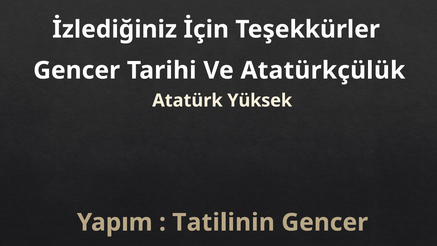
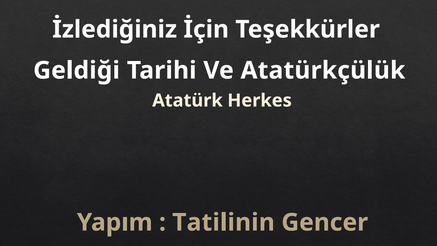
Gencer at (77, 70): Gencer -> Geldiği
Yüksek: Yüksek -> Herkes
